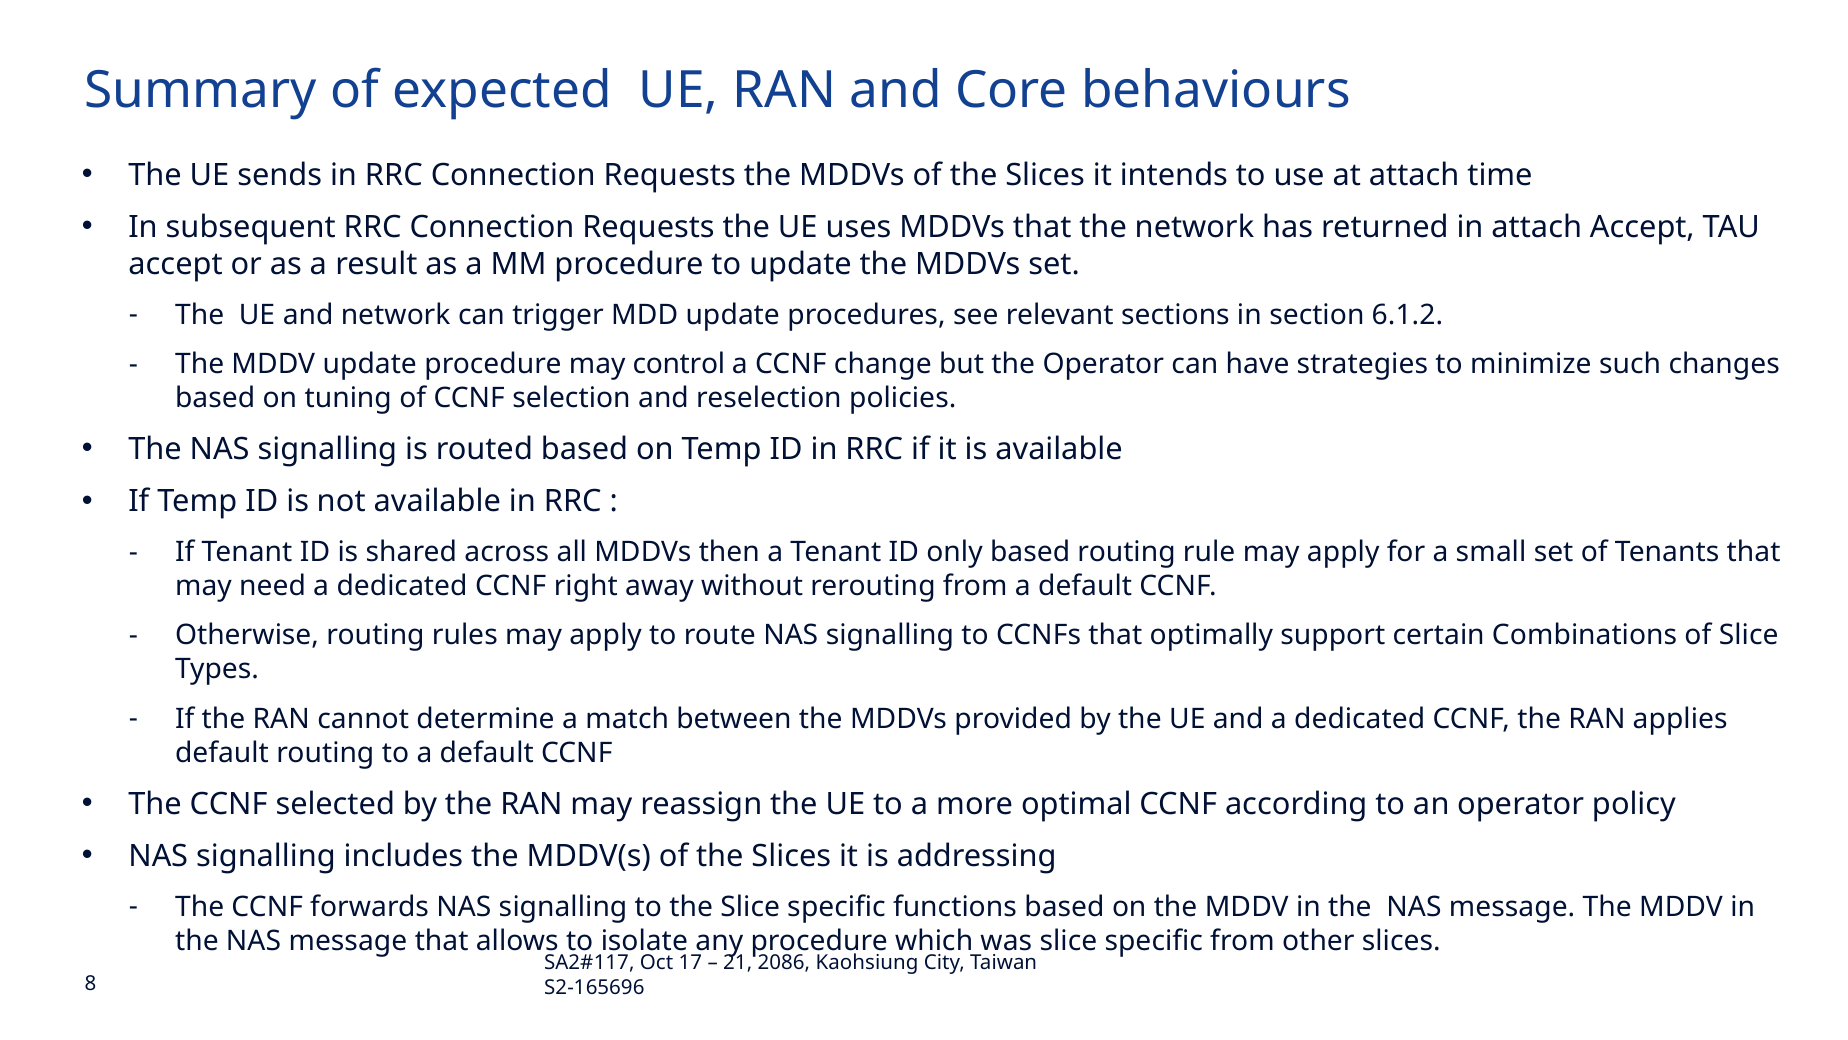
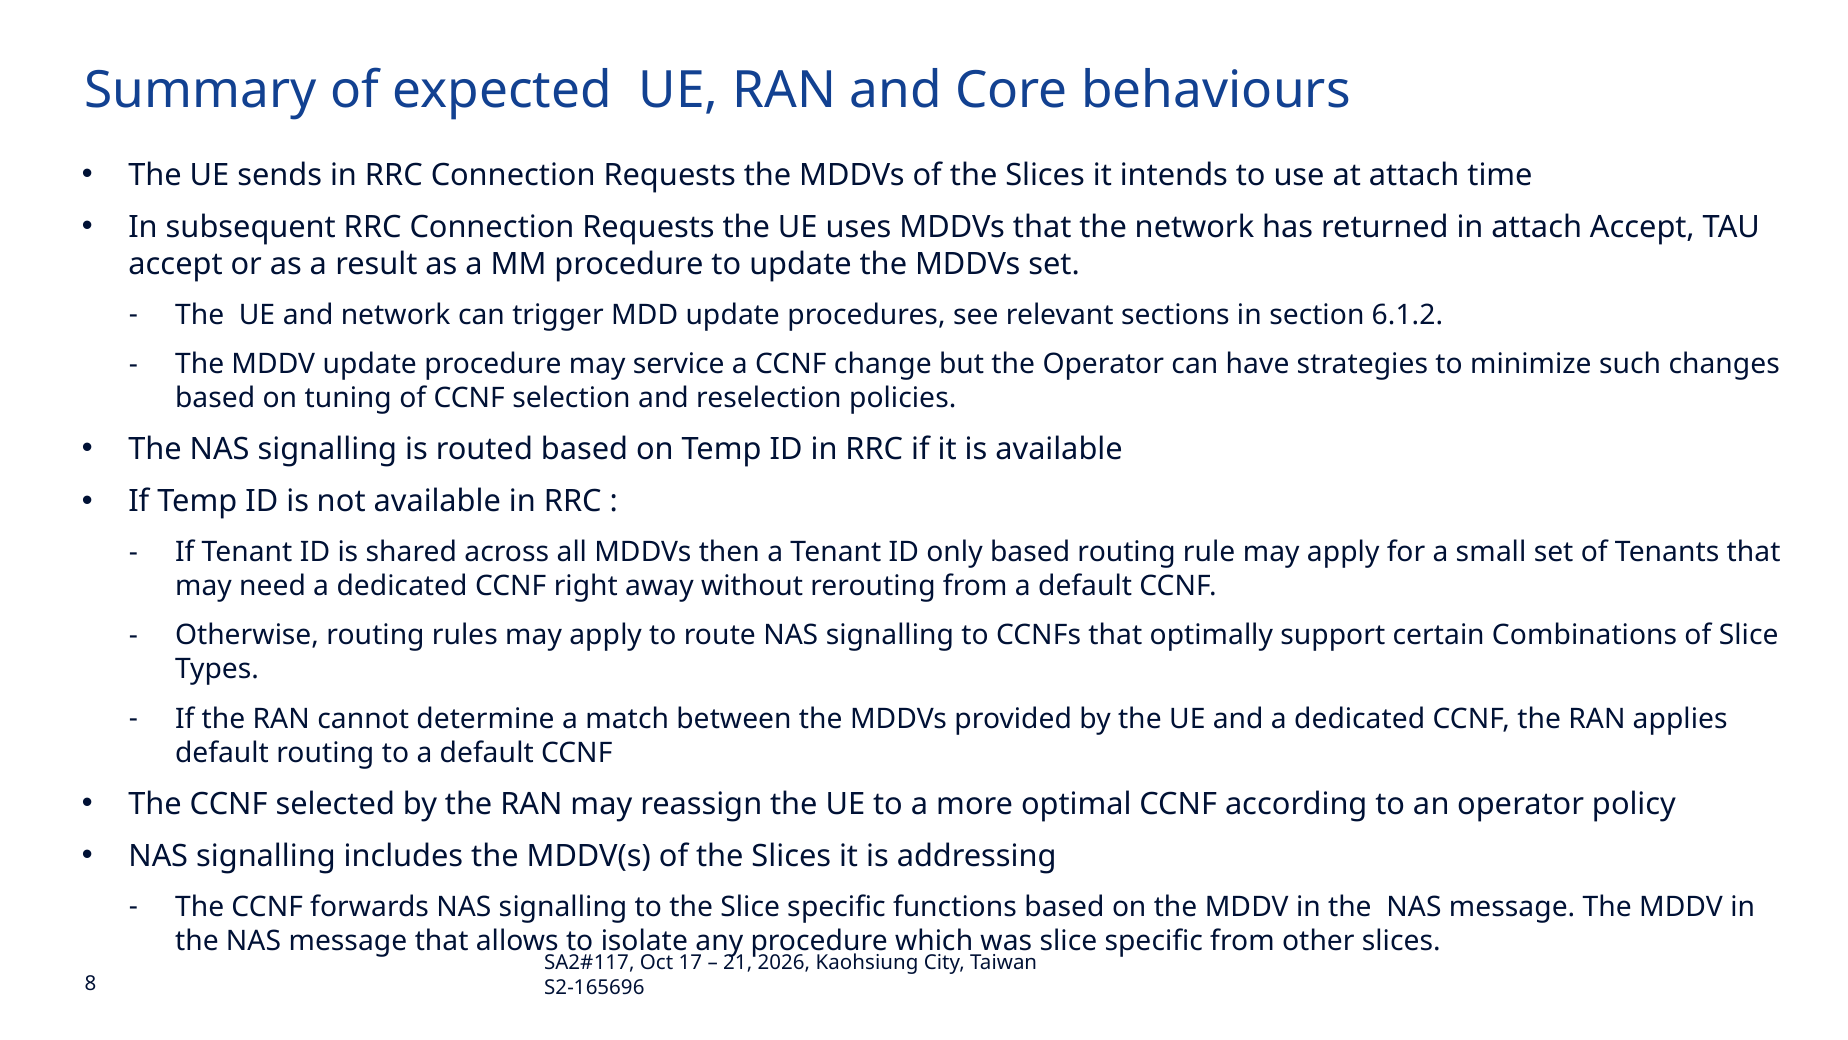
control: control -> service
2086: 2086 -> 2026
